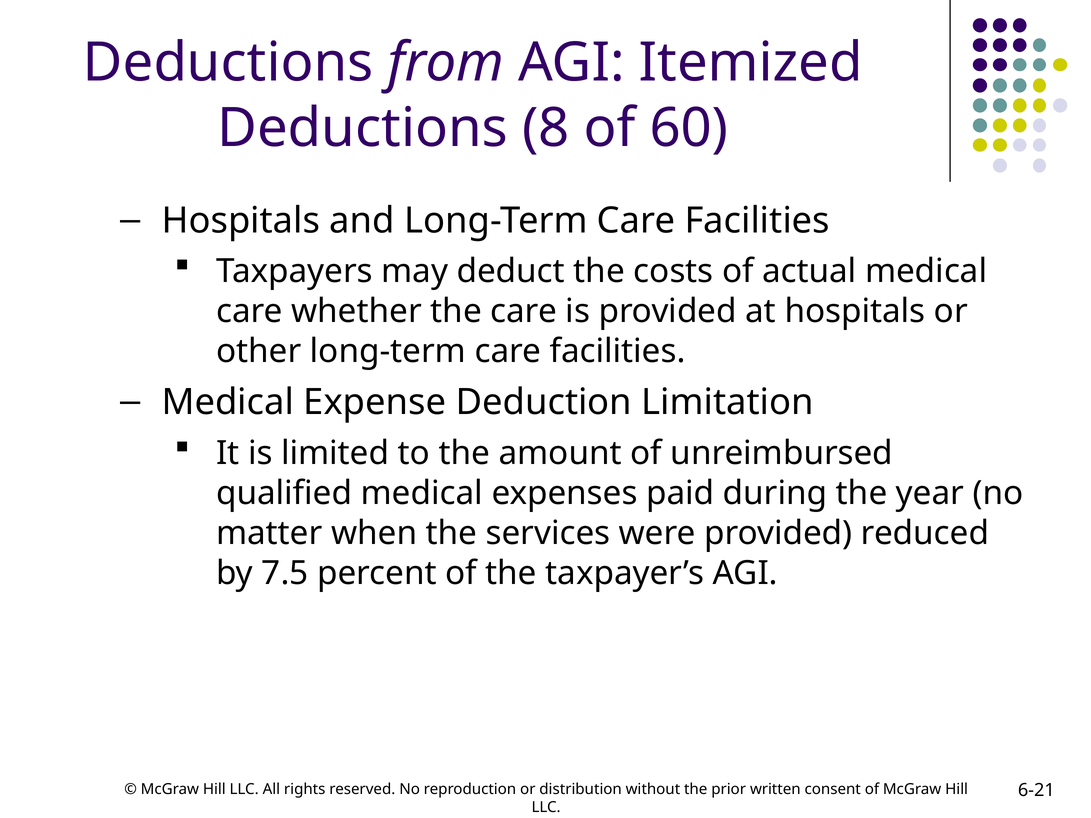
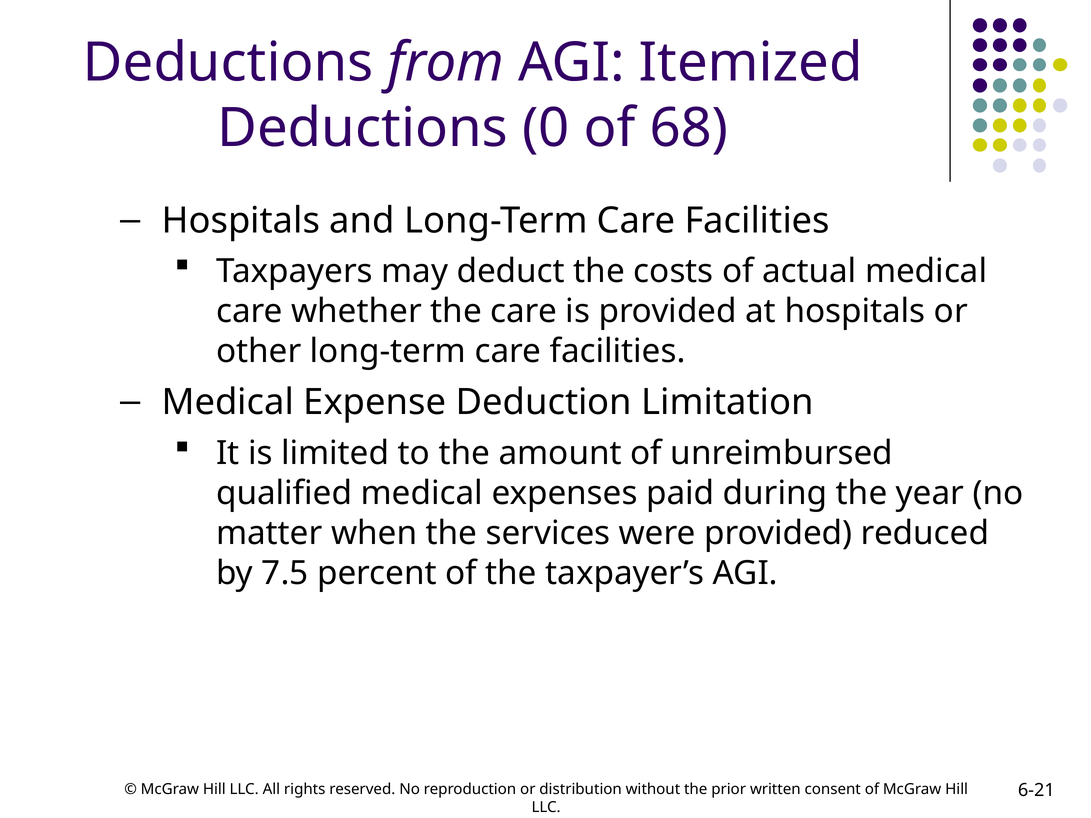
8: 8 -> 0
60: 60 -> 68
